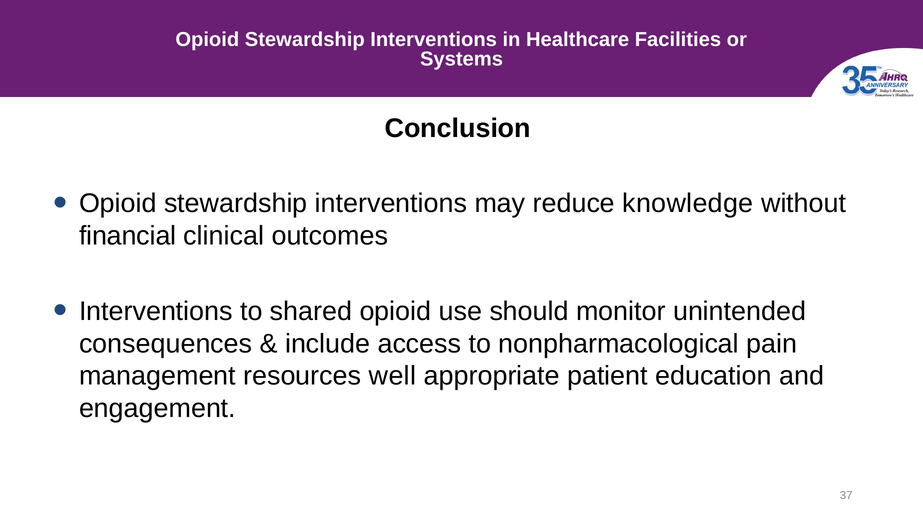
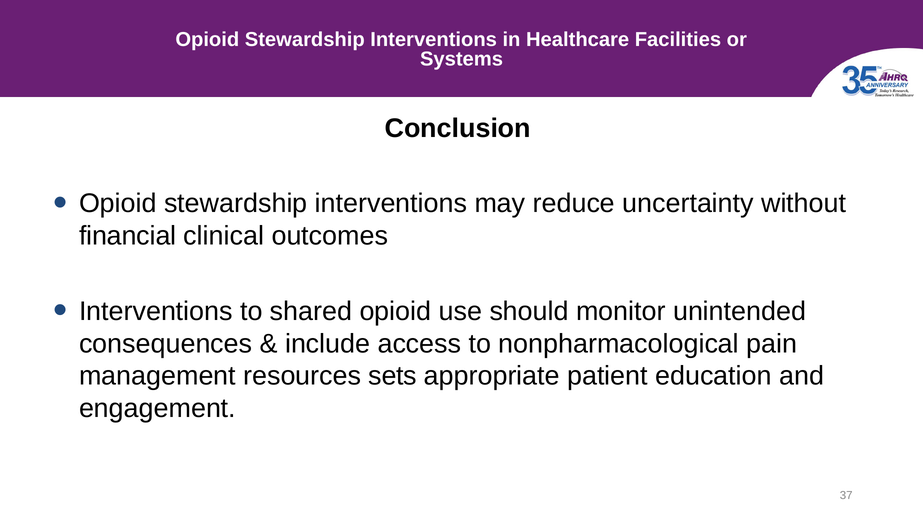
knowledge: knowledge -> uncertainty
well: well -> sets
